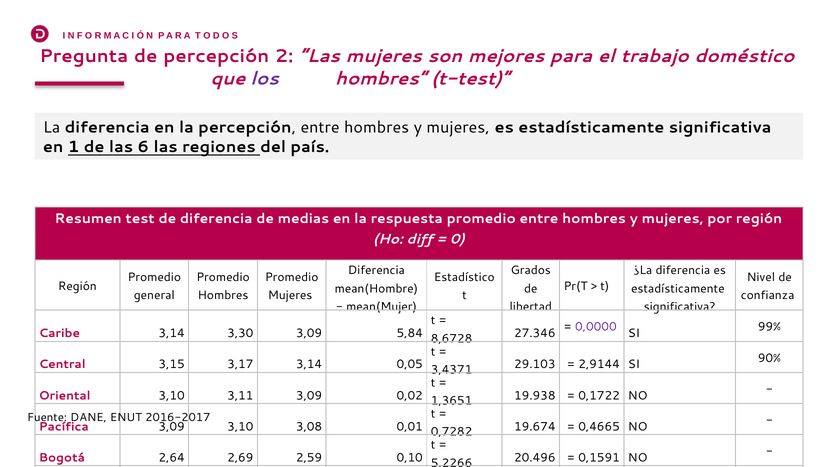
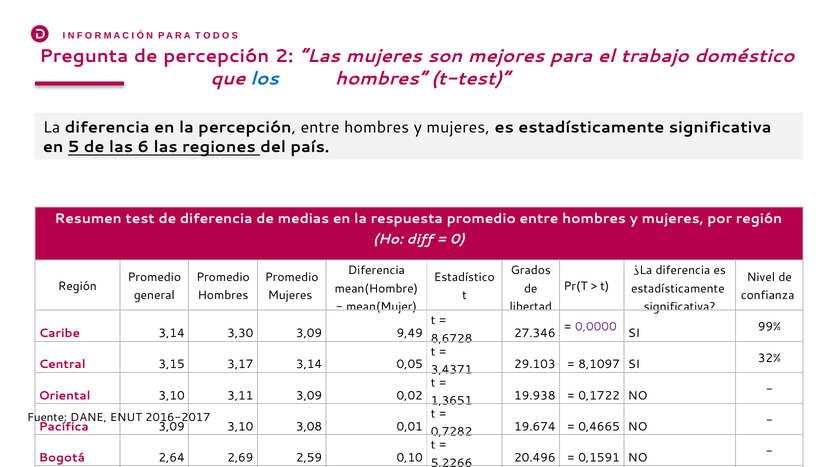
los colour: purple -> blue
1: 1 -> 5
5,84: 5,84 -> 9,49
90%: 90% -> 32%
2,9144: 2,9144 -> 8,1097
